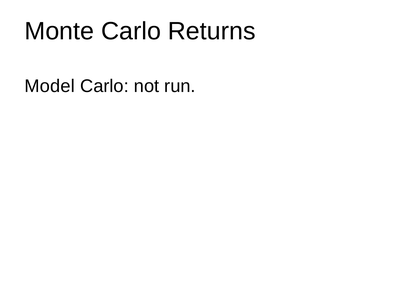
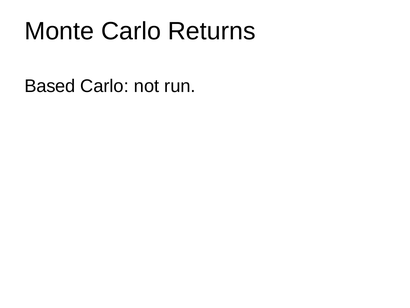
Model: Model -> Based
